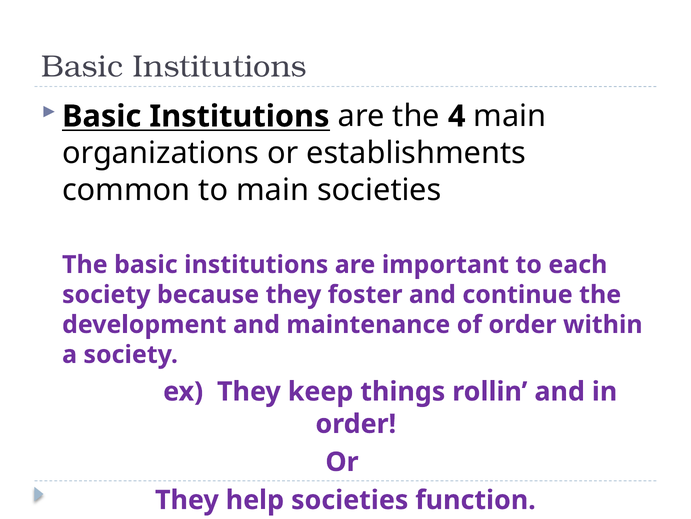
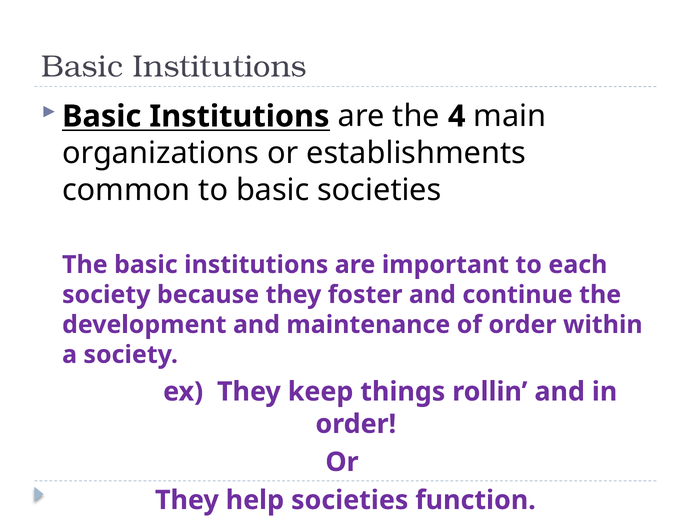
to main: main -> basic
